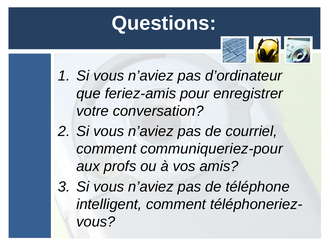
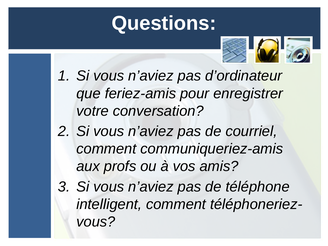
communiqueriez-pour: communiqueriez-pour -> communiqueriez-amis
